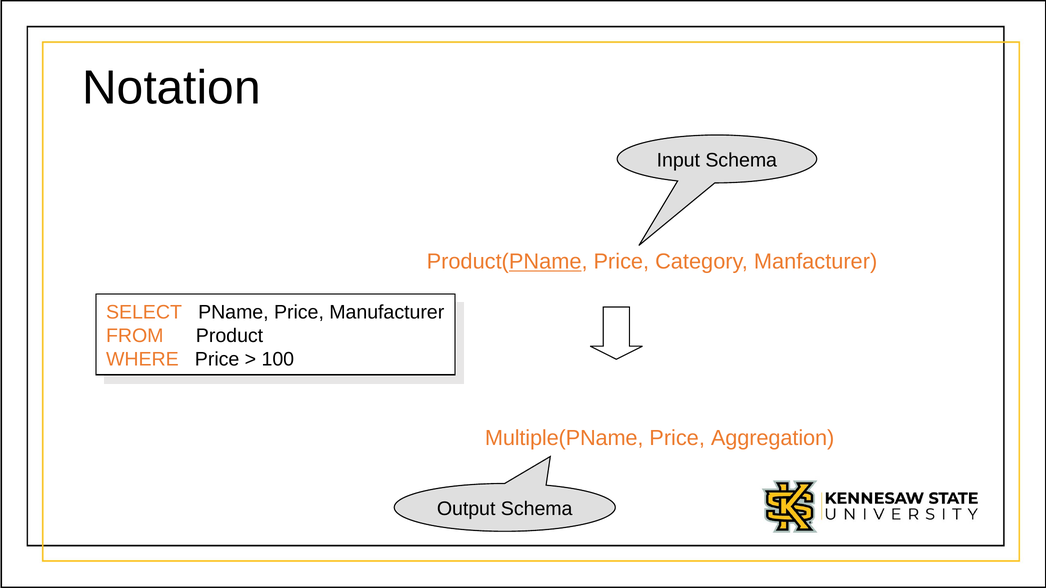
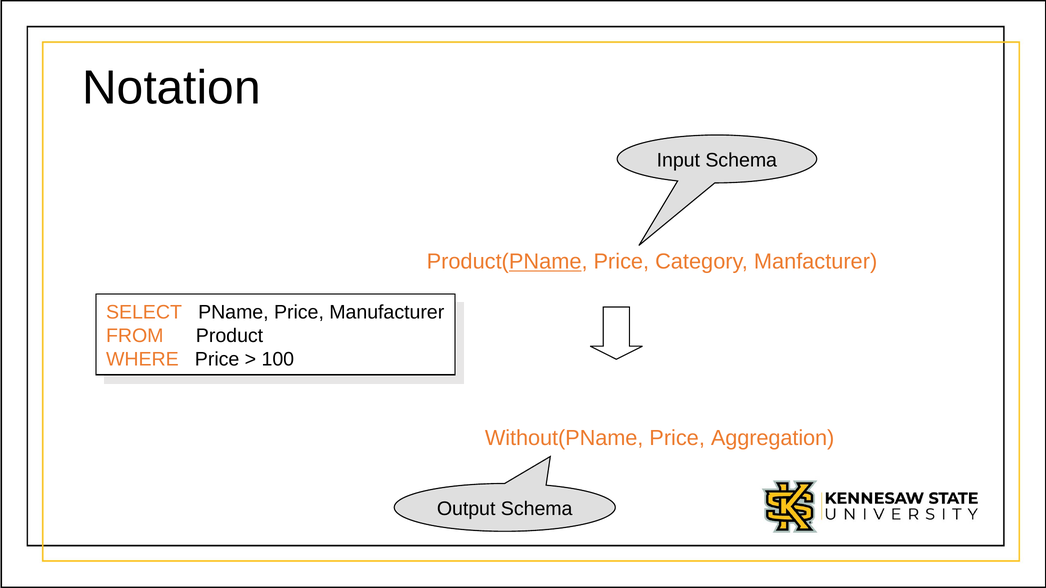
Multiple(PName: Multiple(PName -> Without(PName
